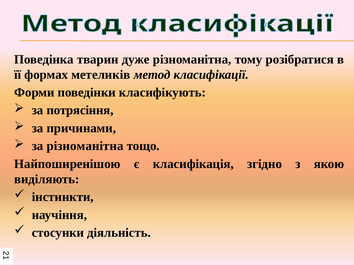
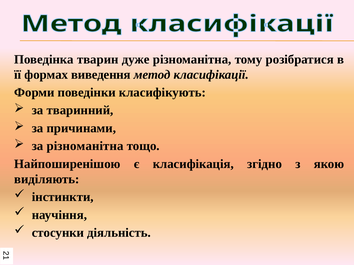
метеликів: метеликів -> виведення
потрясіння: потрясіння -> тваринний
